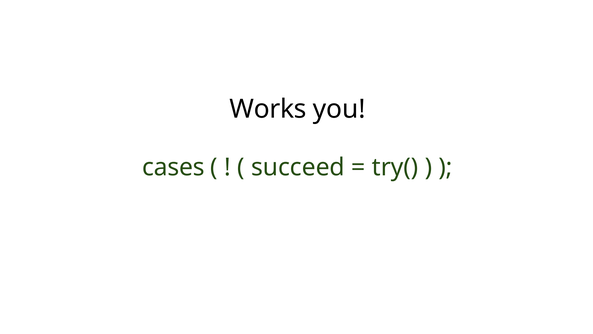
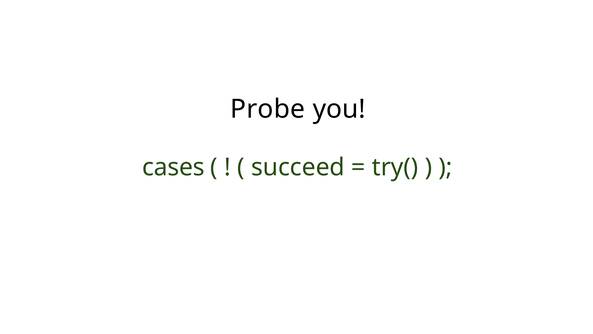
Works: Works -> Probe
